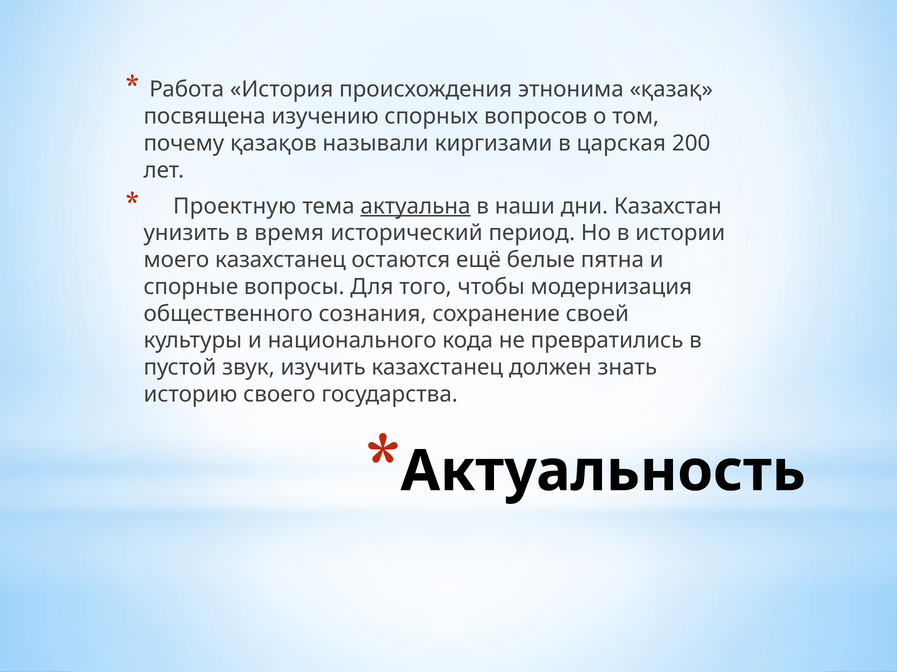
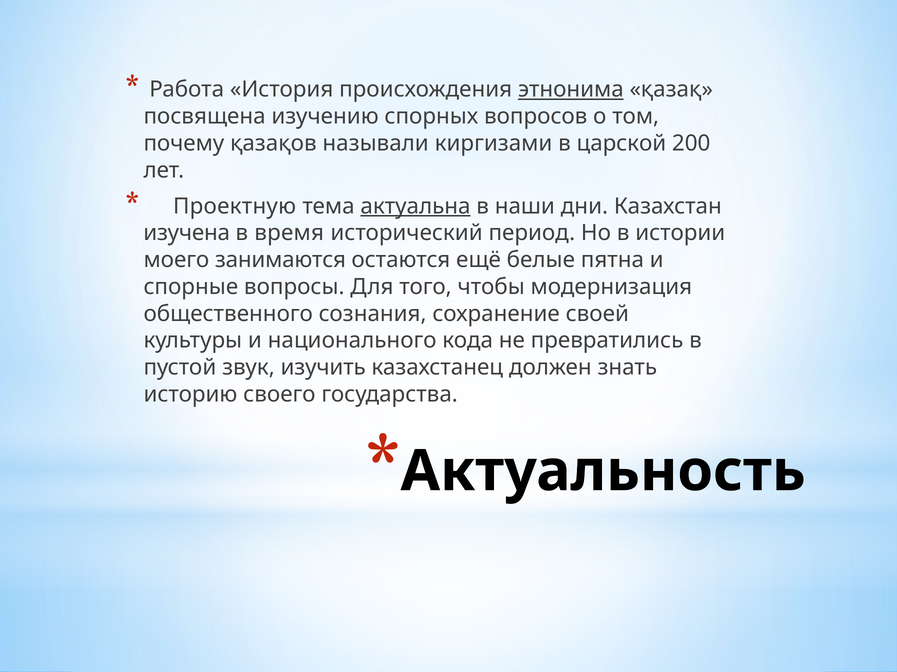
этнонима underline: none -> present
царская: царская -> царской
унизить: унизить -> изучена
моего казахстанец: казахстанец -> занимаются
